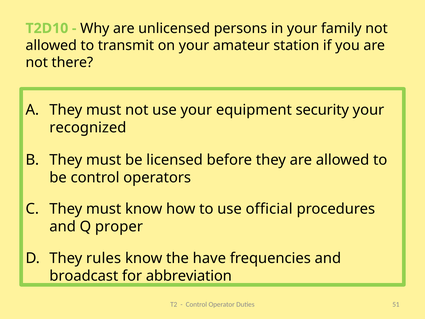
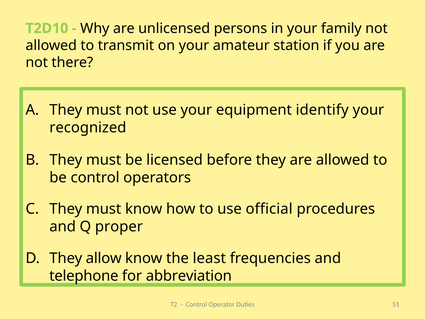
security: security -> identify
rules: rules -> allow
have: have -> least
broadcast: broadcast -> telephone
